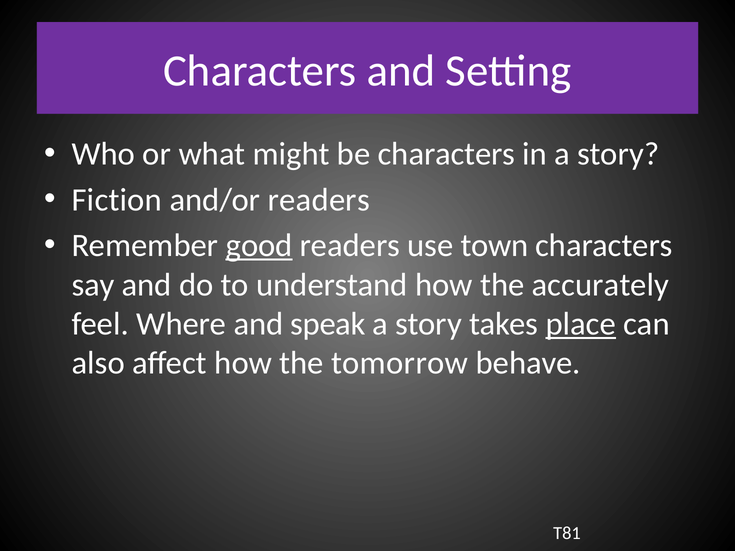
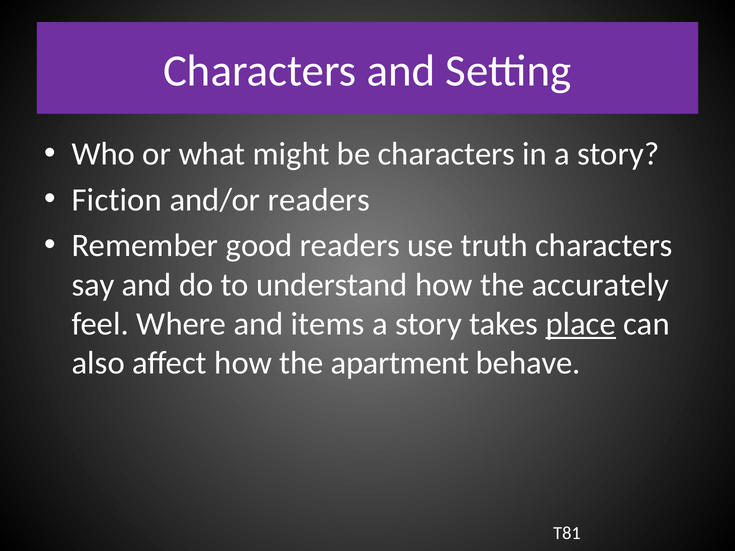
good underline: present -> none
town: town -> truth
speak: speak -> items
tomorrow: tomorrow -> apartment
